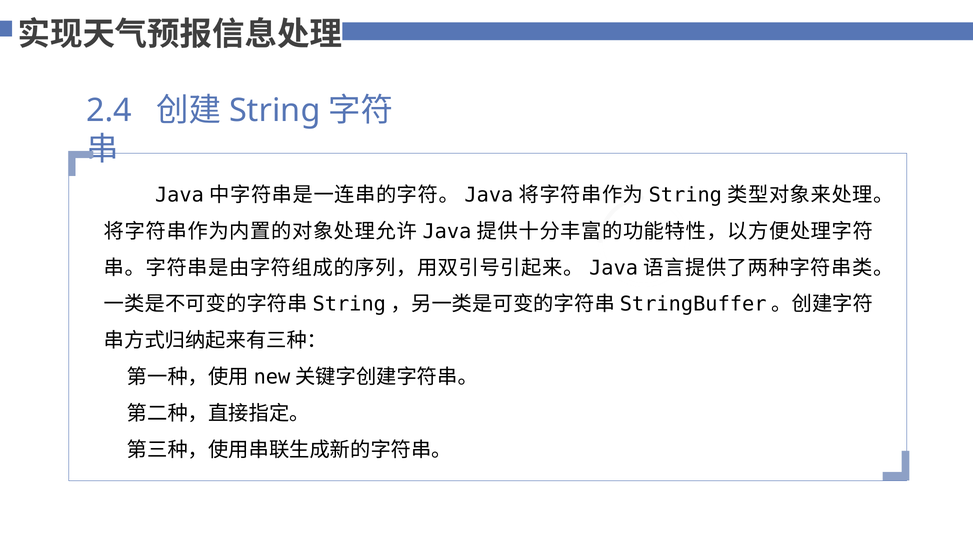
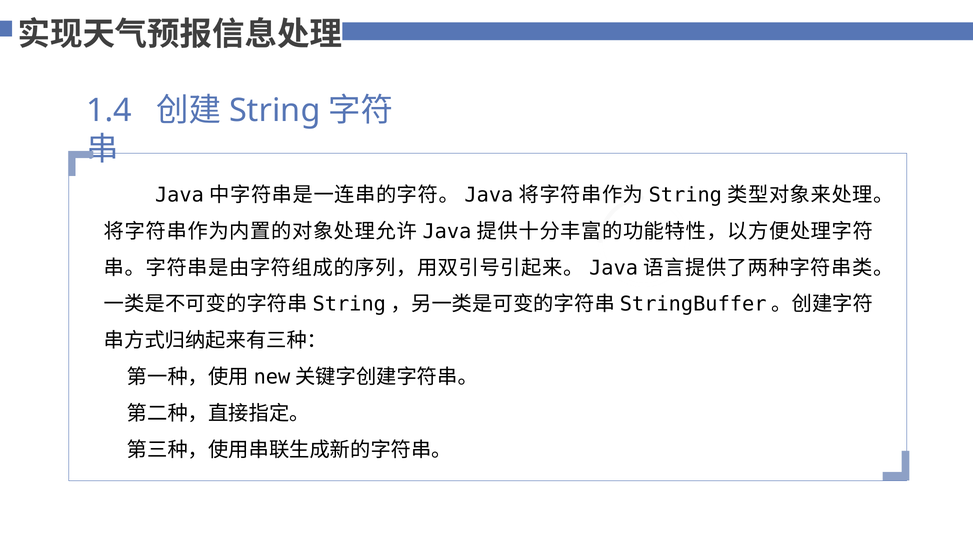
2.4: 2.4 -> 1.4
